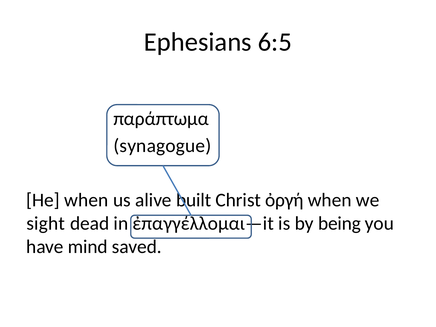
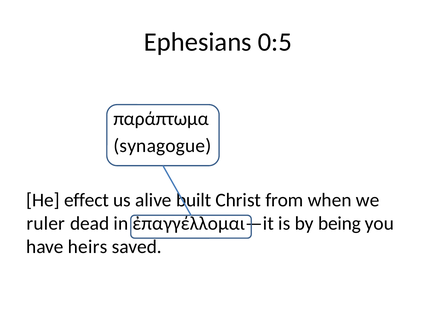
6:5: 6:5 -> 0:5
He when: when -> effect
ὀργή: ὀργή -> from
sight: sight -> ruler
mind: mind -> heirs
